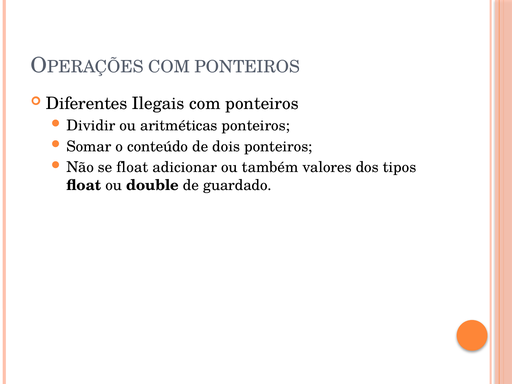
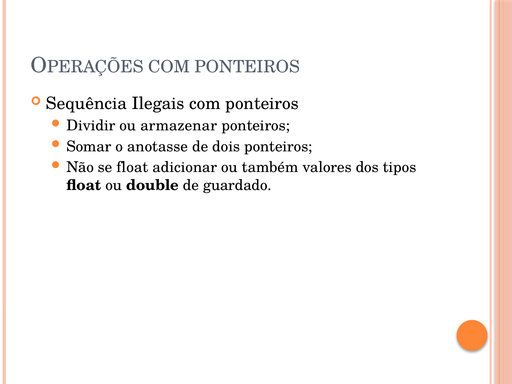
Diferentes: Diferentes -> Sequência
aritméticas: aritméticas -> armazenar
conteúdo: conteúdo -> anotasse
